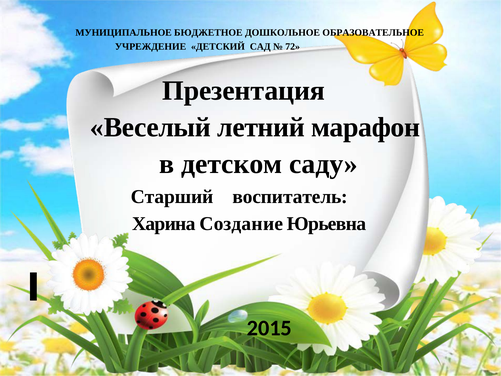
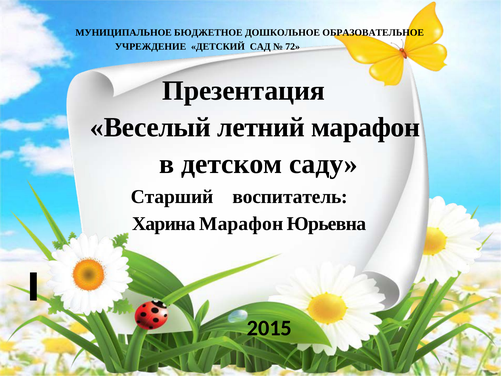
Харина Создание: Создание -> Марафон
